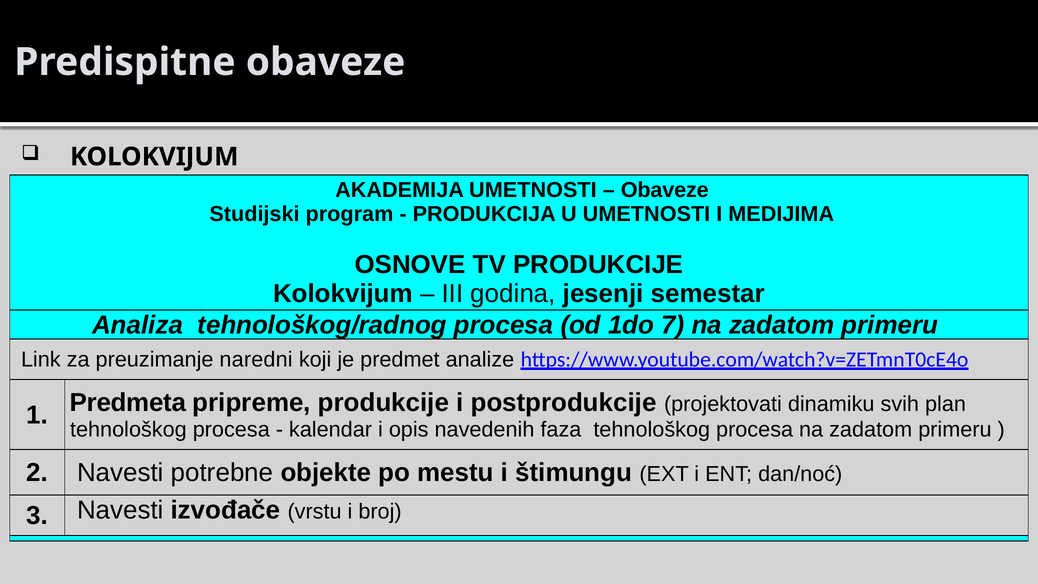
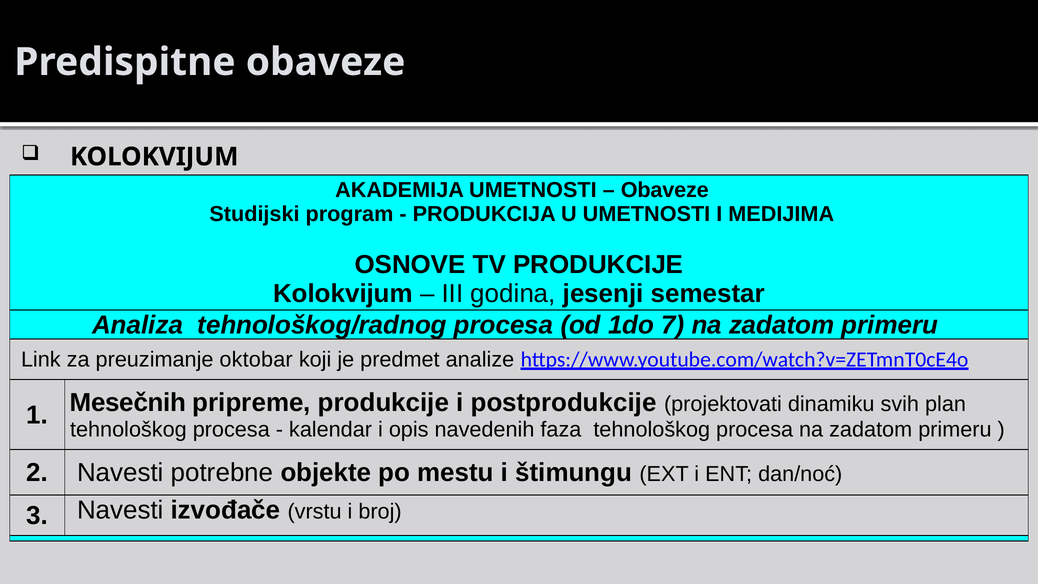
naredni: naredni -> oktobar
Predmeta: Predmeta -> Mesečnih
